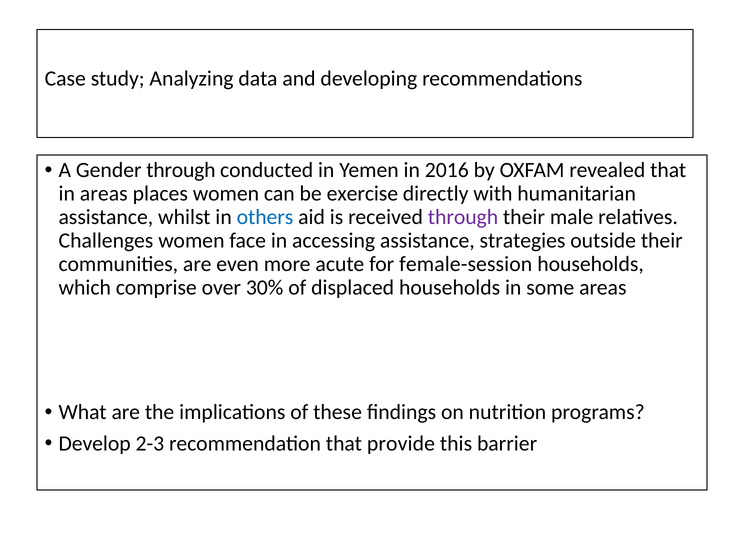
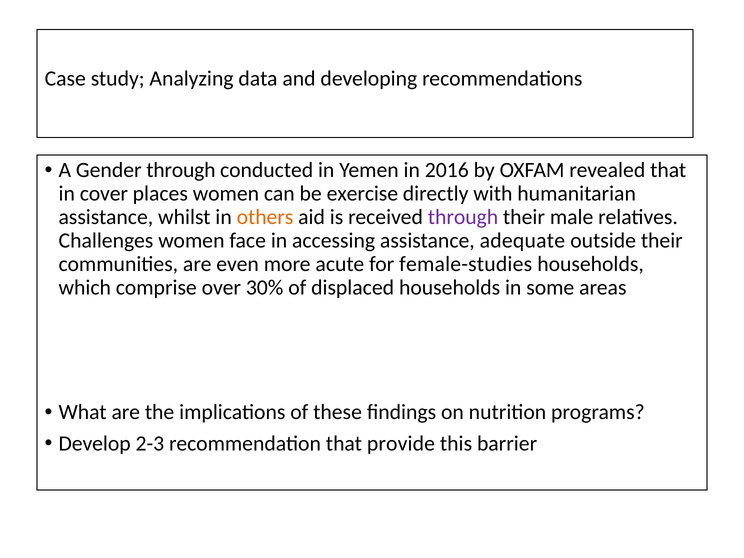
in areas: areas -> cover
others colour: blue -> orange
strategies: strategies -> adequate
female-session: female-session -> female-studies
